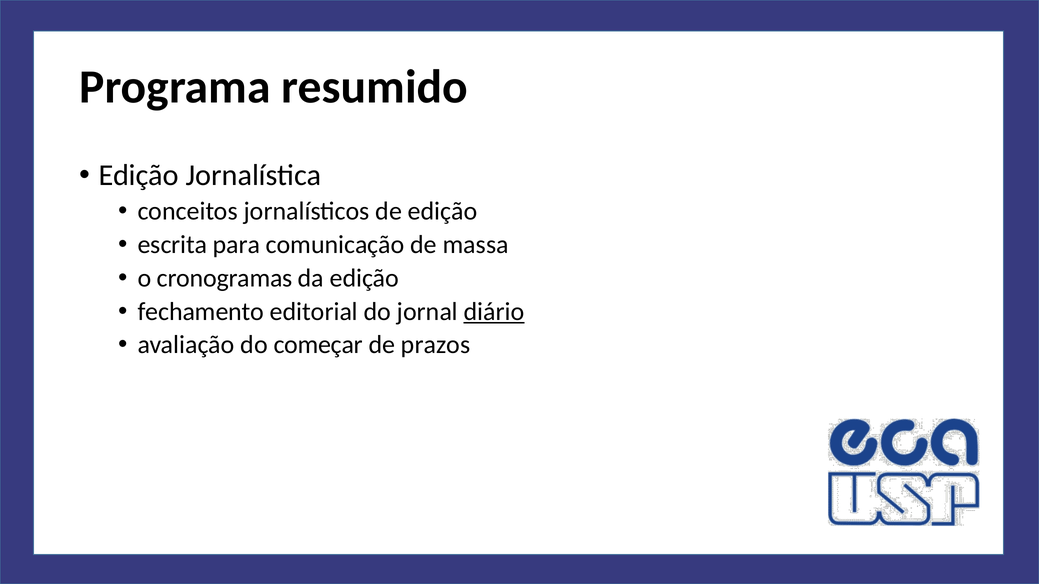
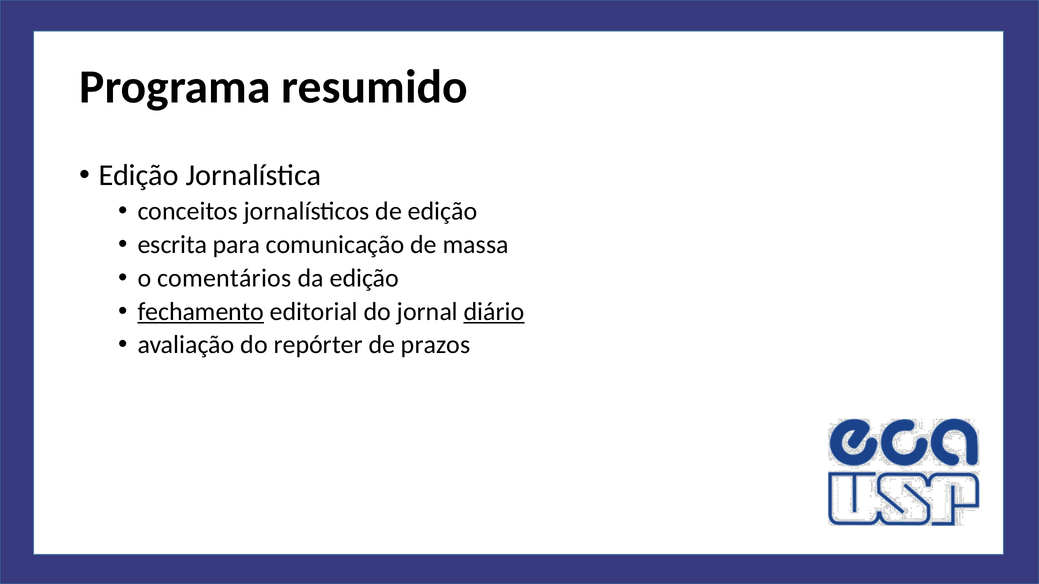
cronogramas: cronogramas -> comentários
fechamento underline: none -> present
começar: começar -> repórter
